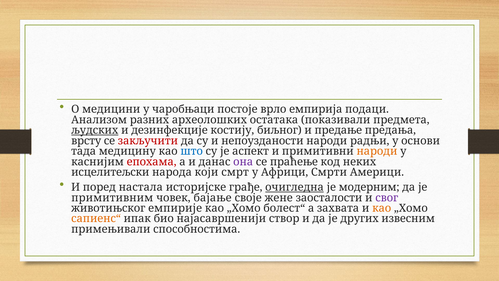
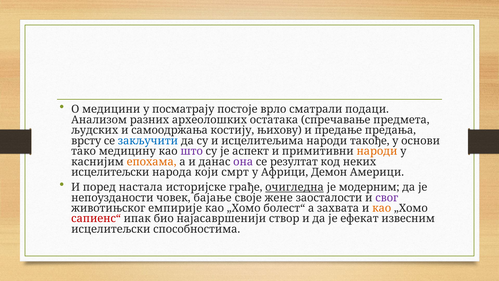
чаробњаци: чаробњаци -> посматрају
емпирија: емпирија -> сматрали
показивали: показивали -> спречавање
људских underline: present -> none
дезинфекције: дезинфекције -> самоодржања
биљног: биљног -> њихову
закључити colour: red -> blue
непоузданости: непоузданости -> исцелитељима
радњи: радњи -> такође
тада: тада -> тако
што colour: blue -> purple
епохама colour: red -> orange
праћење: праћење -> резултат
Смрти: Смрти -> Демон
примитивним: примитивним -> непоузданости
сапиенс“ colour: orange -> red
других: других -> ефекат
примењивали at (111, 229): примењивали -> исцелитељски
